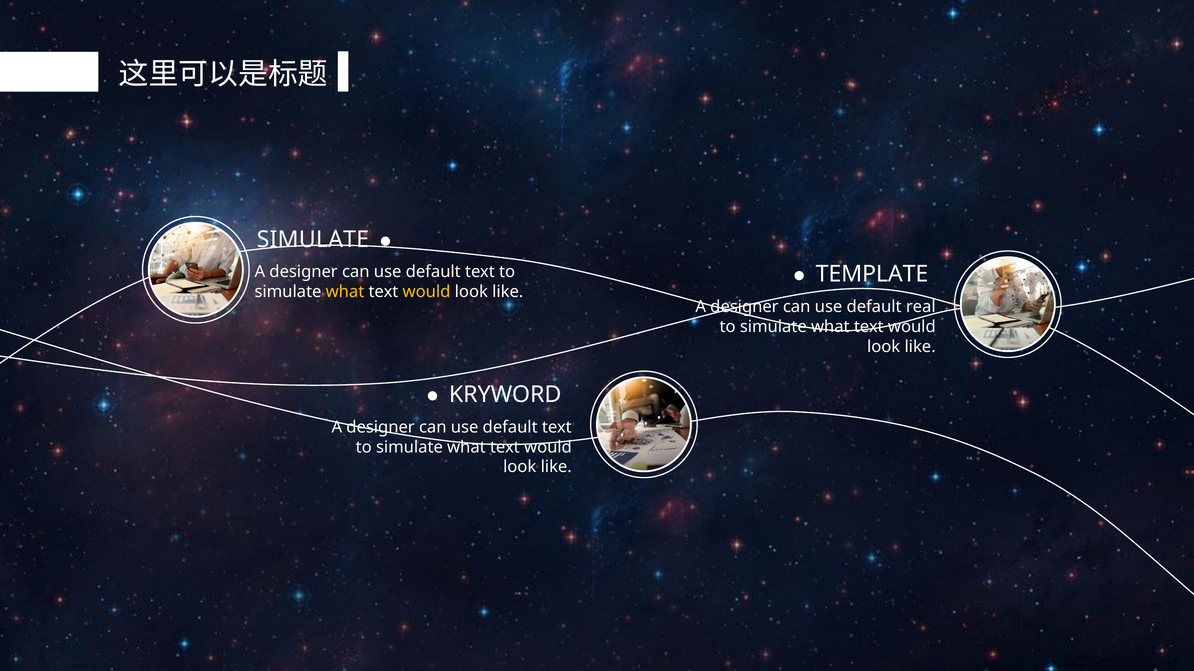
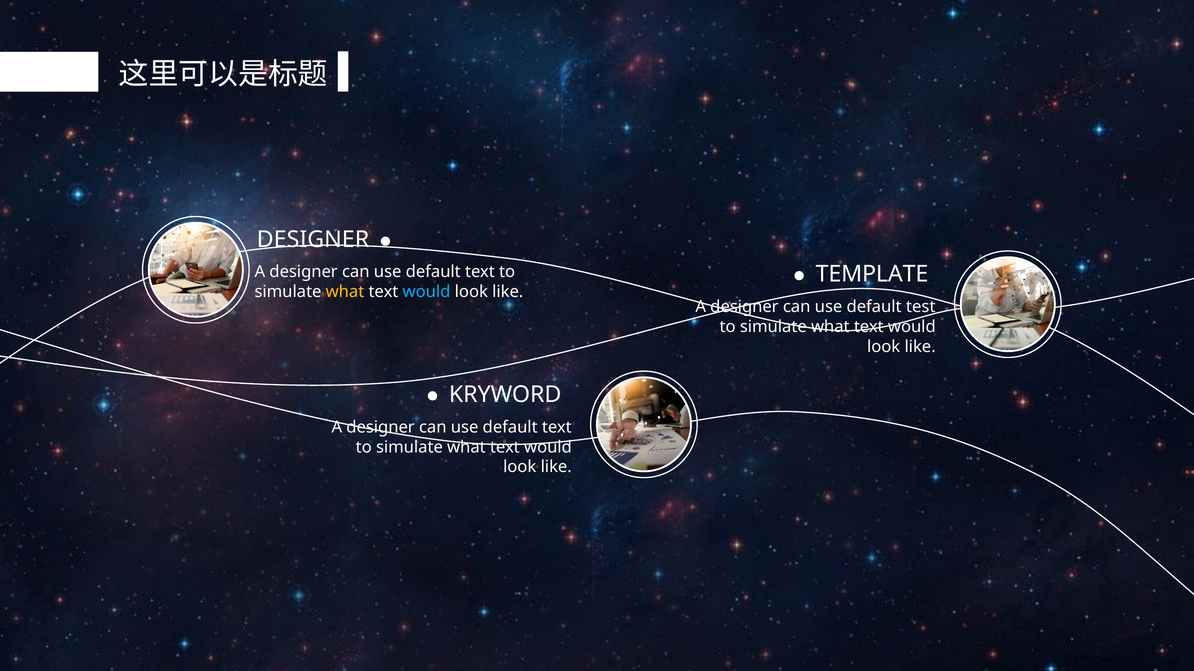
SIMULATE at (313, 240): SIMULATE -> DESIGNER
would at (427, 292) colour: yellow -> light blue
real: real -> test
